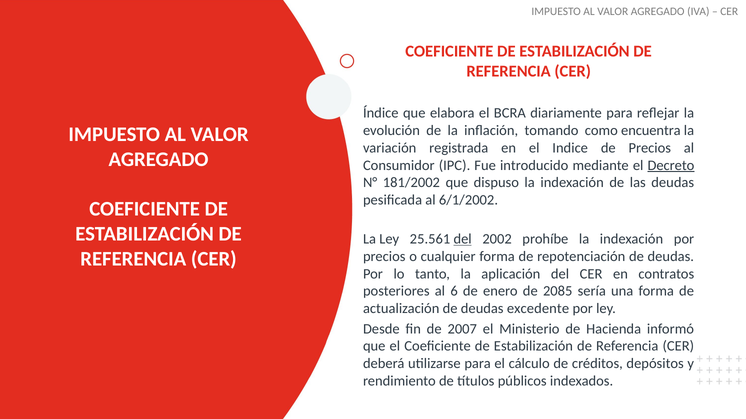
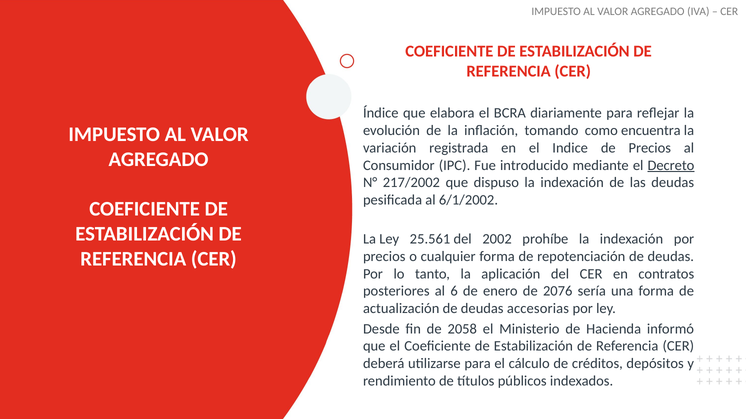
181/2002: 181/2002 -> 217/2002
del at (463, 239) underline: present -> none
2085: 2085 -> 2076
excedente: excedente -> accesorias
2007: 2007 -> 2058
